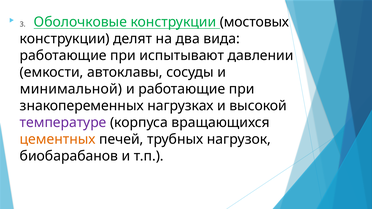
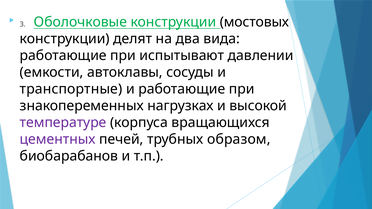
минимальной: минимальной -> транспортные
цементных colour: orange -> purple
нагрузок: нагрузок -> образом
